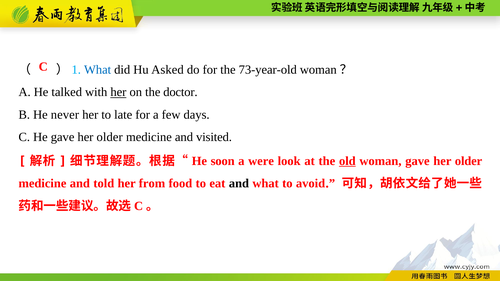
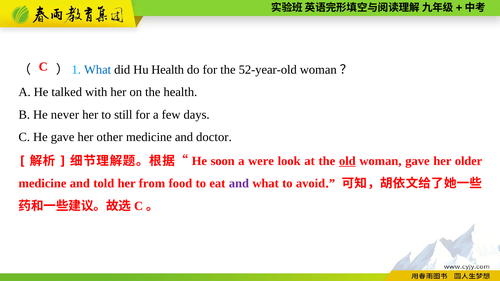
Hu Asked: Asked -> Health
73-year-old: 73-year-old -> 52-year-old
her at (118, 92) underline: present -> none
the doctor: doctor -> health
late: late -> still
He gave her older: older -> other
visited: visited -> doctor
and at (239, 184) colour: black -> purple
